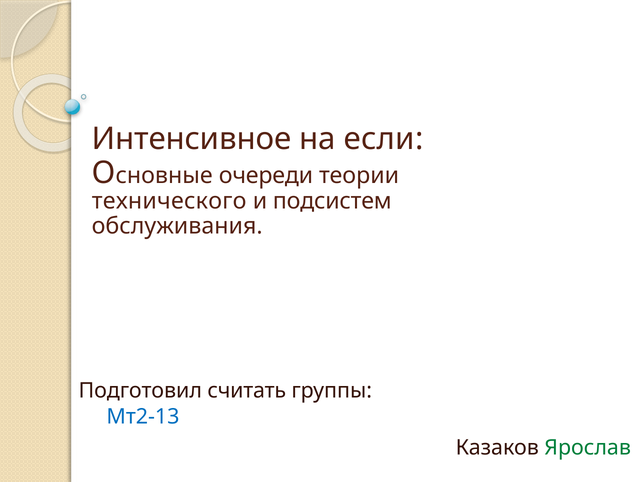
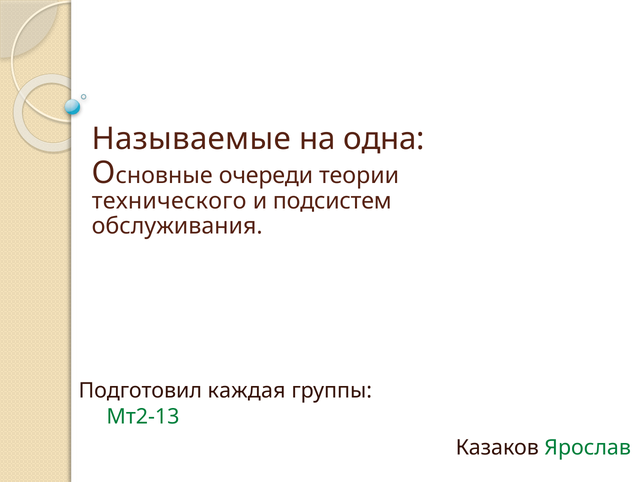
Интенсивное: Интенсивное -> Называемые
если: если -> одна
считать: считать -> каждая
Мт2-13 colour: blue -> green
